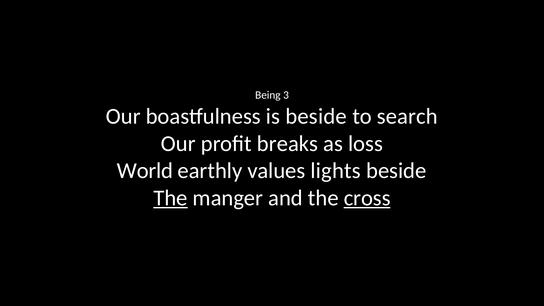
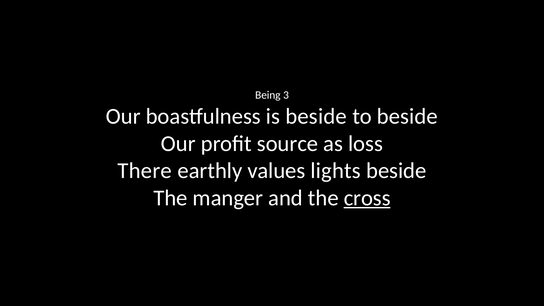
to search: search -> beside
breaks: breaks -> source
World: World -> There
The at (170, 198) underline: present -> none
